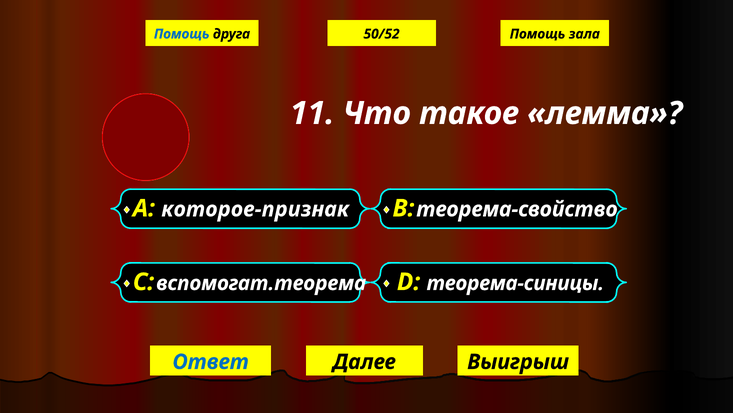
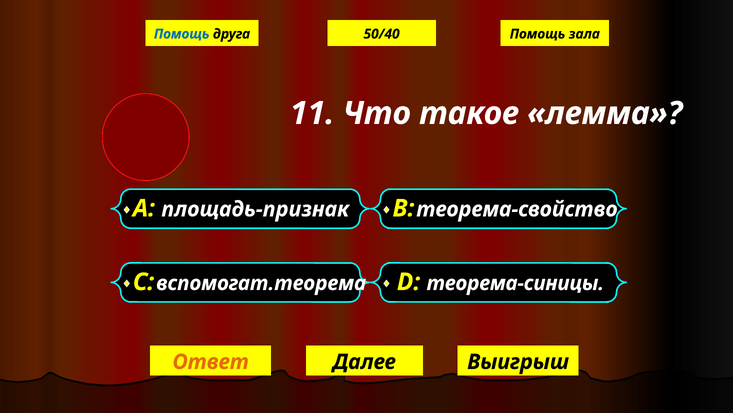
50/52: 50/52 -> 50/40
которое-признак: которое-признак -> площадь-признак
Ответ colour: blue -> orange
